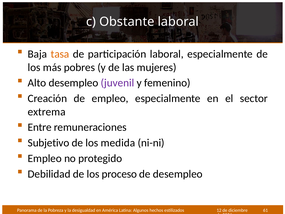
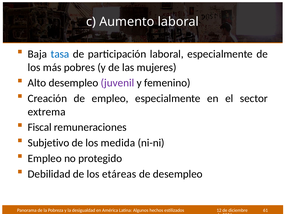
Obstante: Obstante -> Aumento
tasa colour: orange -> blue
Entre: Entre -> Fiscal
proceso: proceso -> etáreas
